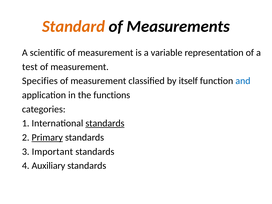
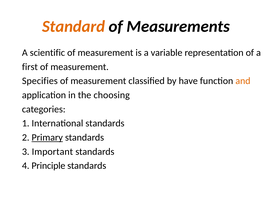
test: test -> first
itself: itself -> have
and colour: blue -> orange
functions: functions -> choosing
standards at (105, 123) underline: present -> none
Auxiliary: Auxiliary -> Principle
